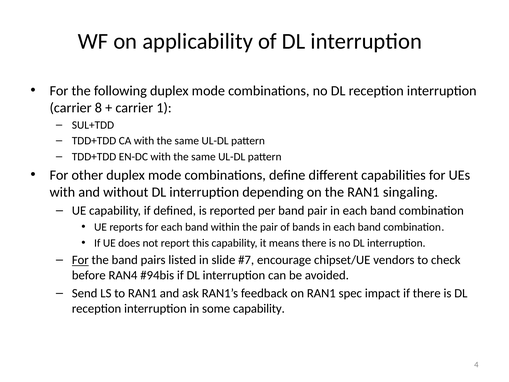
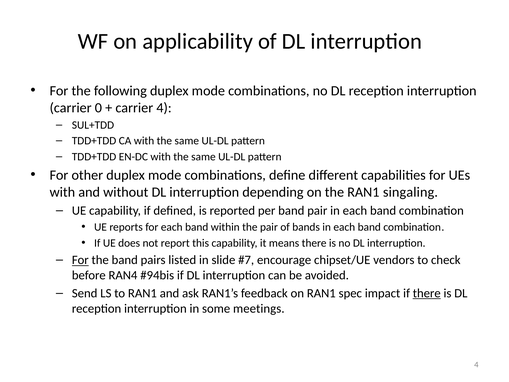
8: 8 -> 0
carrier 1: 1 -> 4
there at (427, 293) underline: none -> present
some capability: capability -> meetings
